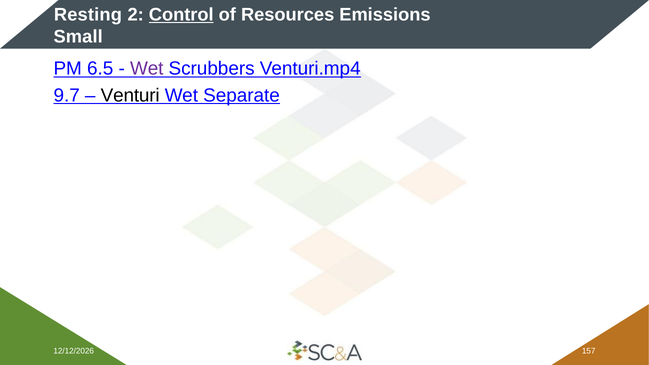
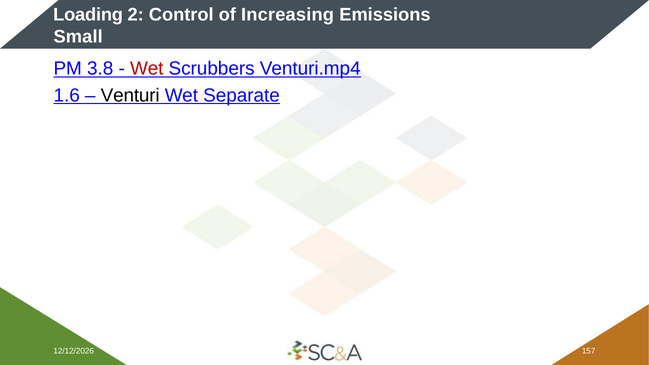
Resting: Resting -> Loading
Control underline: present -> none
Resources: Resources -> Increasing
6.5: 6.5 -> 3.8
Wet at (147, 69) colour: purple -> red
9.7: 9.7 -> 1.6
